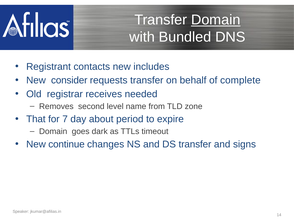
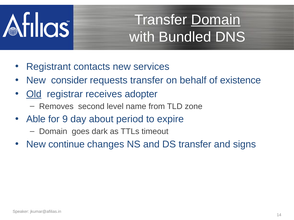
includes: includes -> services
complete: complete -> existence
Old underline: none -> present
needed: needed -> adopter
That: That -> Able
7: 7 -> 9
